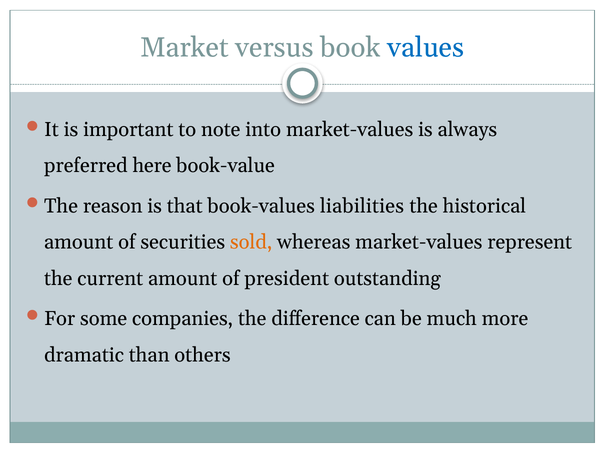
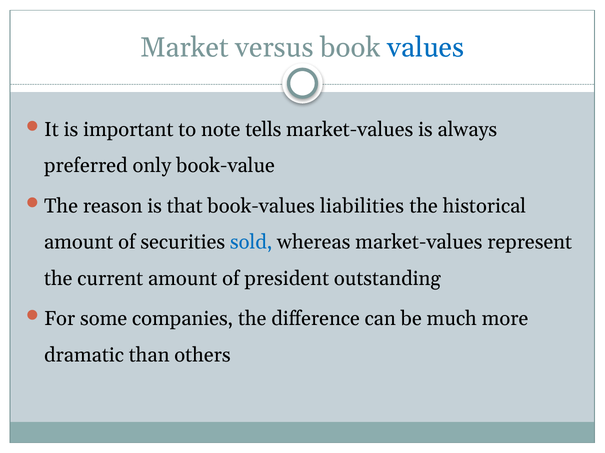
into: into -> tells
here: here -> only
sold colour: orange -> blue
